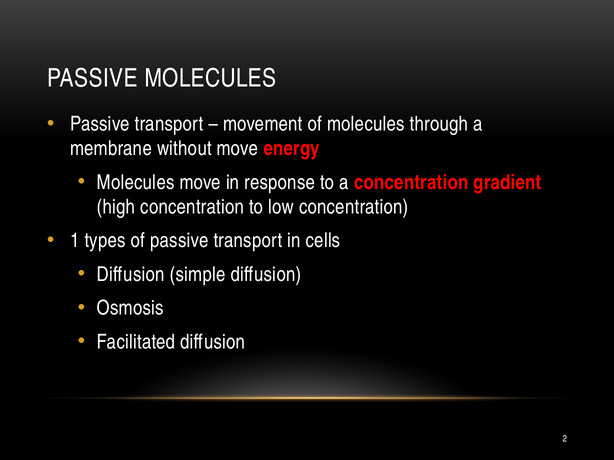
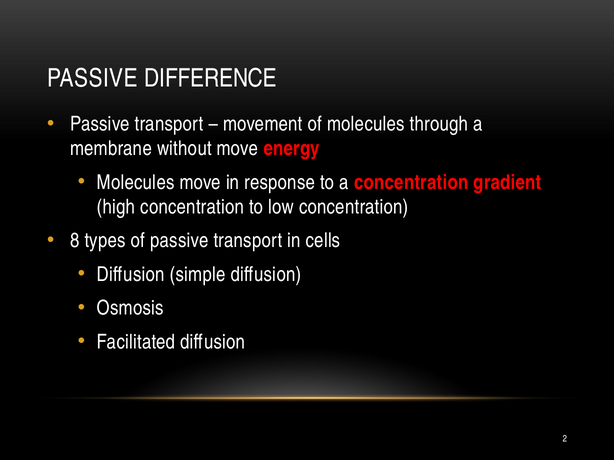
PASSIVE MOLECULES: MOLECULES -> DIFFERENCE
1: 1 -> 8
